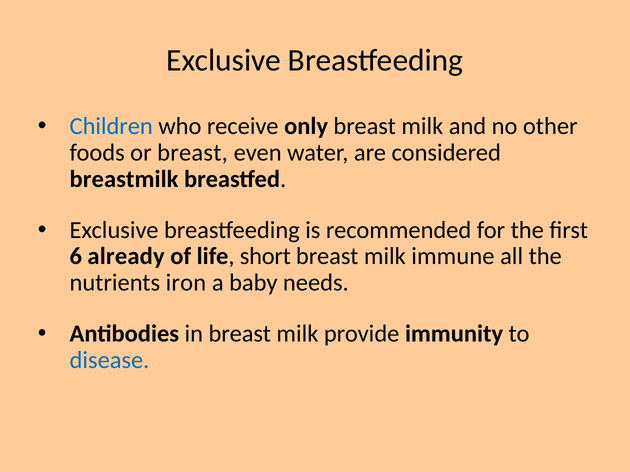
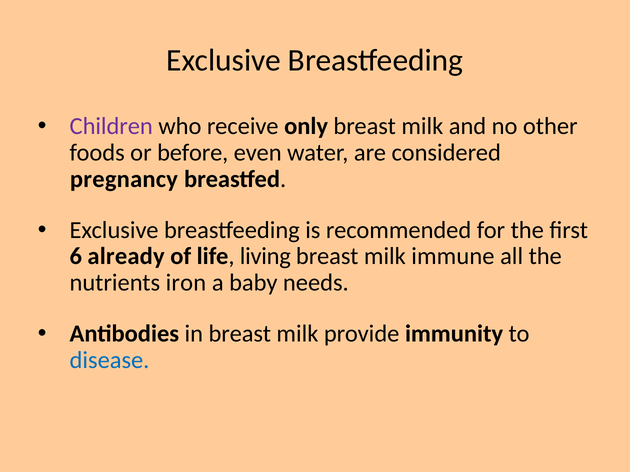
Children colour: blue -> purple
or breast: breast -> before
breastmilk: breastmilk -> pregnancy
short: short -> living
